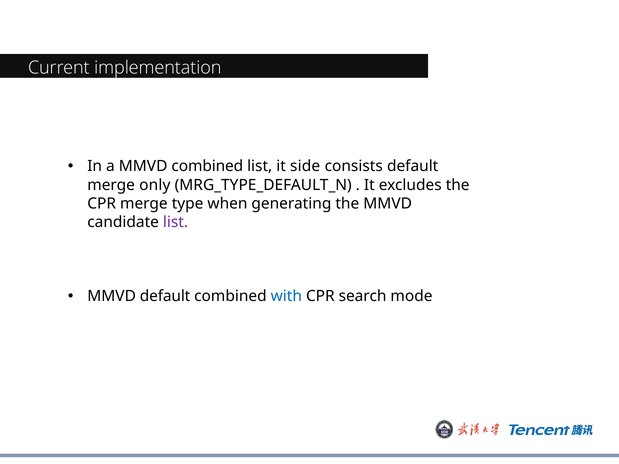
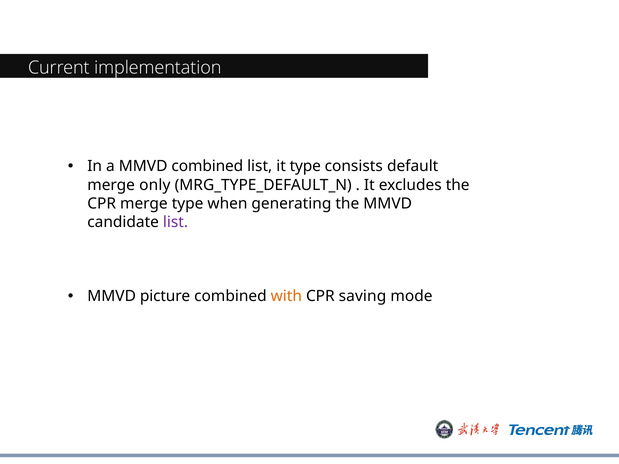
it side: side -> type
MMVD default: default -> picture
with colour: blue -> orange
search: search -> saving
